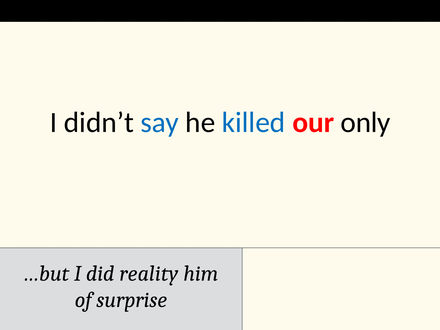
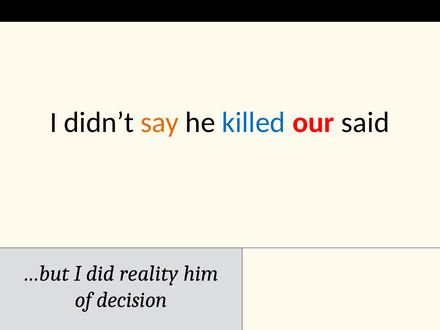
say colour: blue -> orange
only: only -> said
surprise: surprise -> decision
